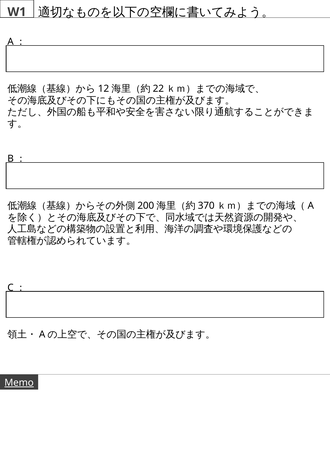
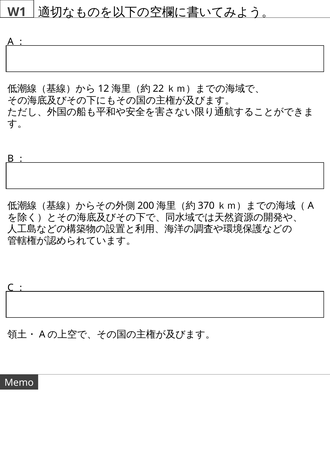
Memo underline: present -> none
